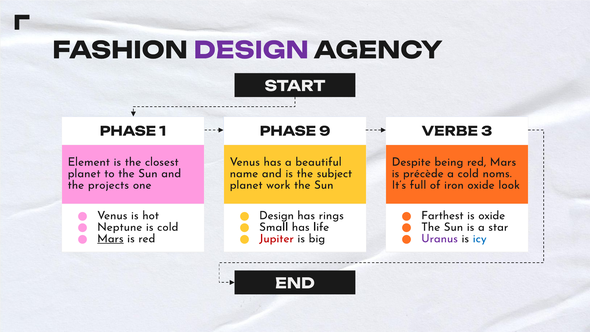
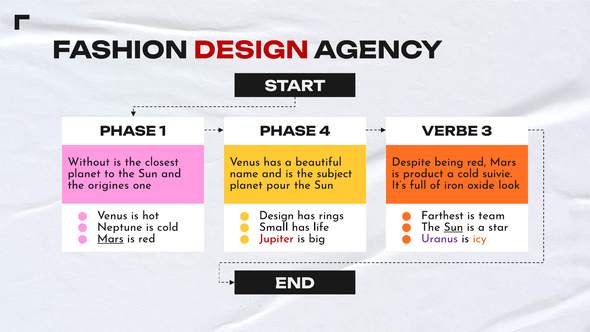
DESIGN at (251, 51) colour: purple -> red
9: 9 -> 4
Element: Element -> Without
précède: précède -> product
noms: noms -> suivie
projects: projects -> origines
work: work -> pour
is oxide: oxide -> team
Sun at (453, 227) underline: none -> present
icy colour: blue -> orange
